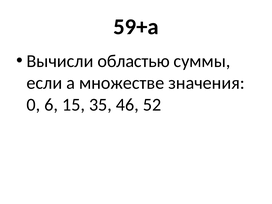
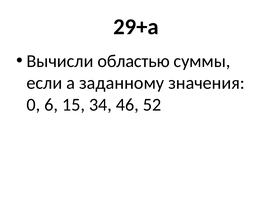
59+а: 59+а -> 29+а
множестве: множестве -> заданному
35: 35 -> 34
